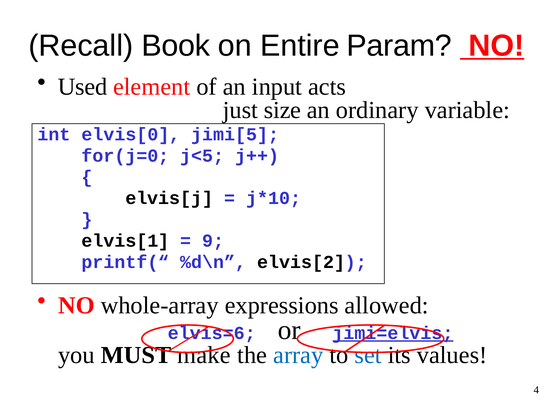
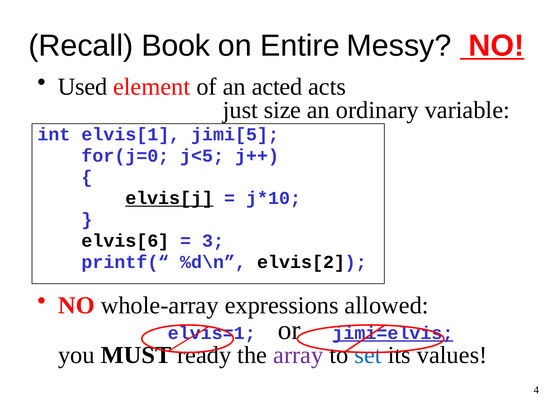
Param: Param -> Messy
input: input -> acted
elvis[0: elvis[0 -> elvis[1
elvis[j underline: none -> present
elvis[1: elvis[1 -> elvis[6
9: 9 -> 3
elvis=6: elvis=6 -> elvis=1
make: make -> ready
array colour: blue -> purple
